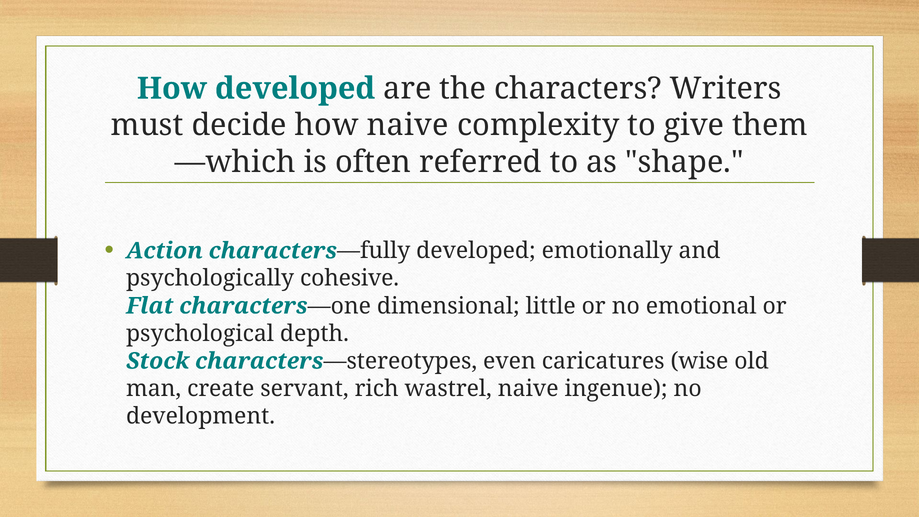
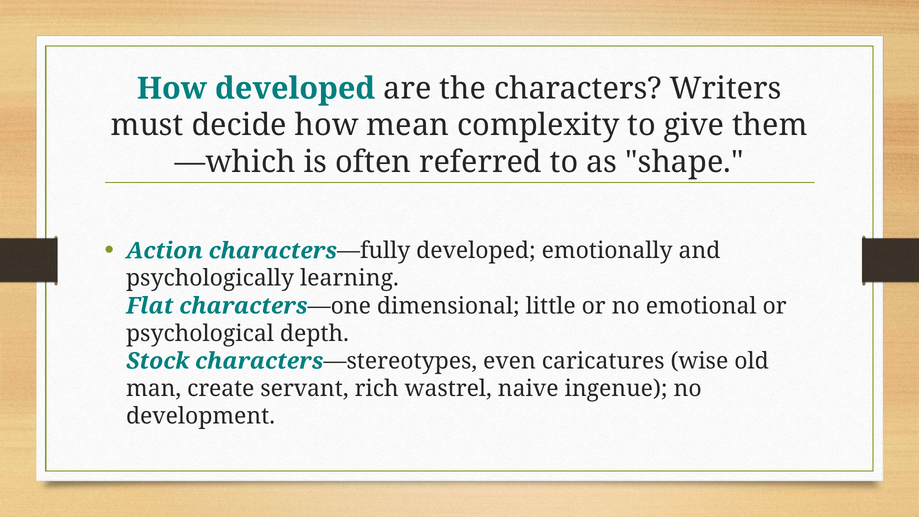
how naive: naive -> mean
cohesive: cohesive -> learning
